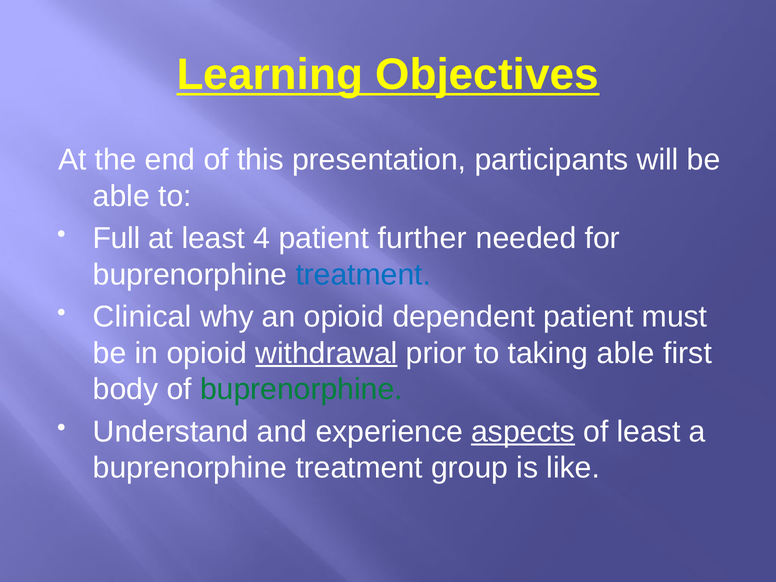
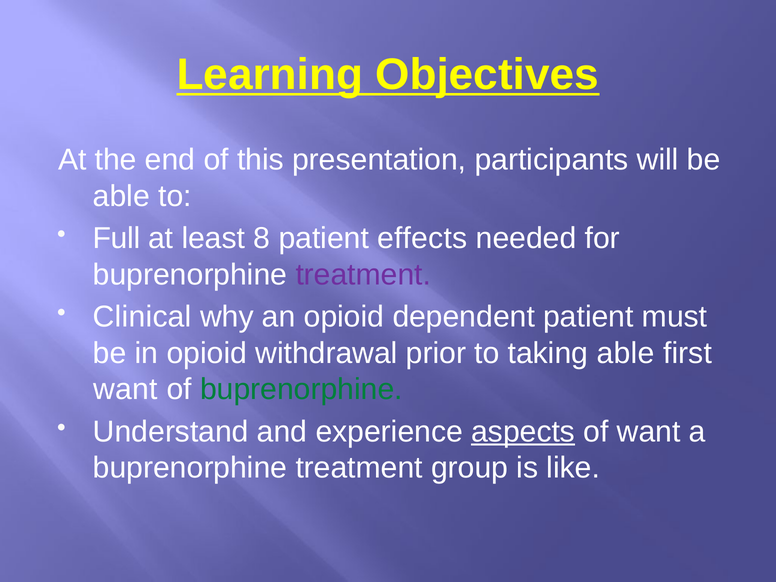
4: 4 -> 8
further: further -> effects
treatment at (363, 275) colour: blue -> purple
withdrawal underline: present -> none
body at (126, 389): body -> want
of least: least -> want
